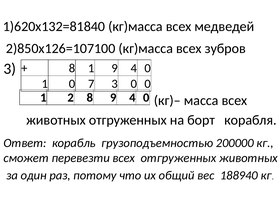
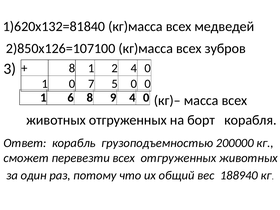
1 9: 9 -> 2
7 3: 3 -> 5
2: 2 -> 6
